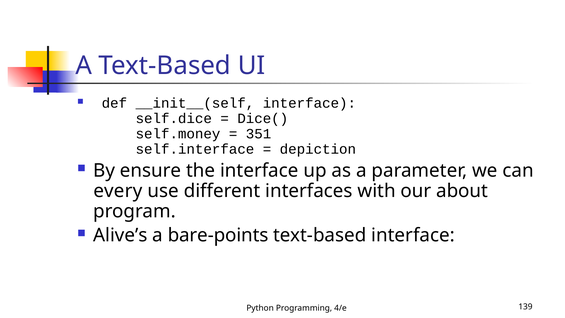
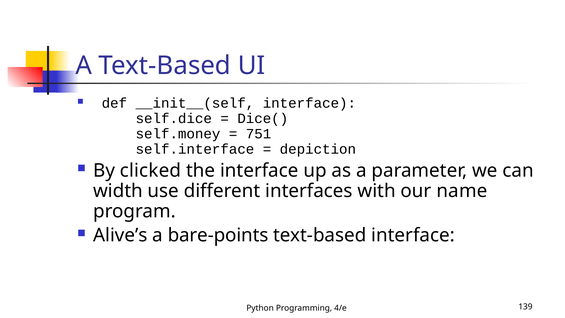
351: 351 -> 751
ensure: ensure -> clicked
every: every -> width
about: about -> name
